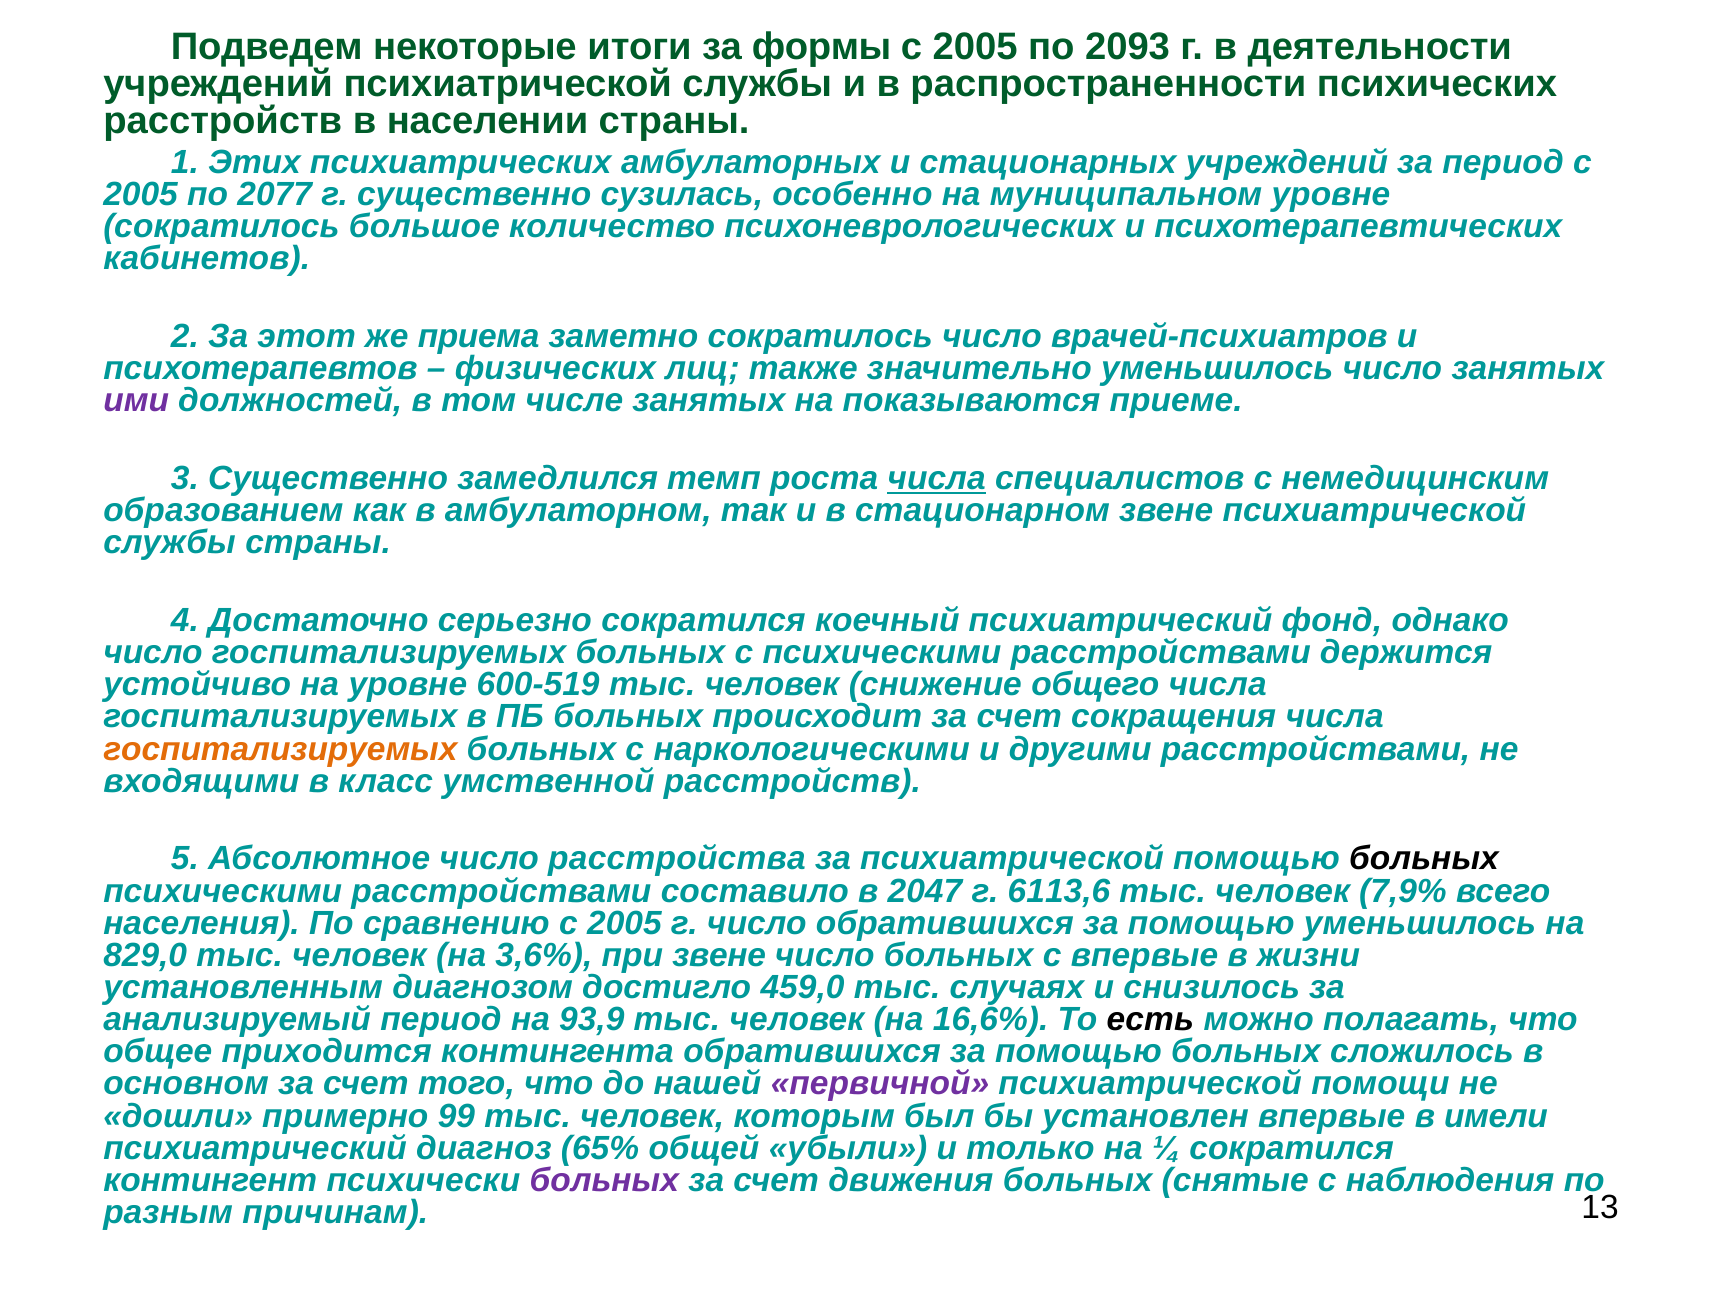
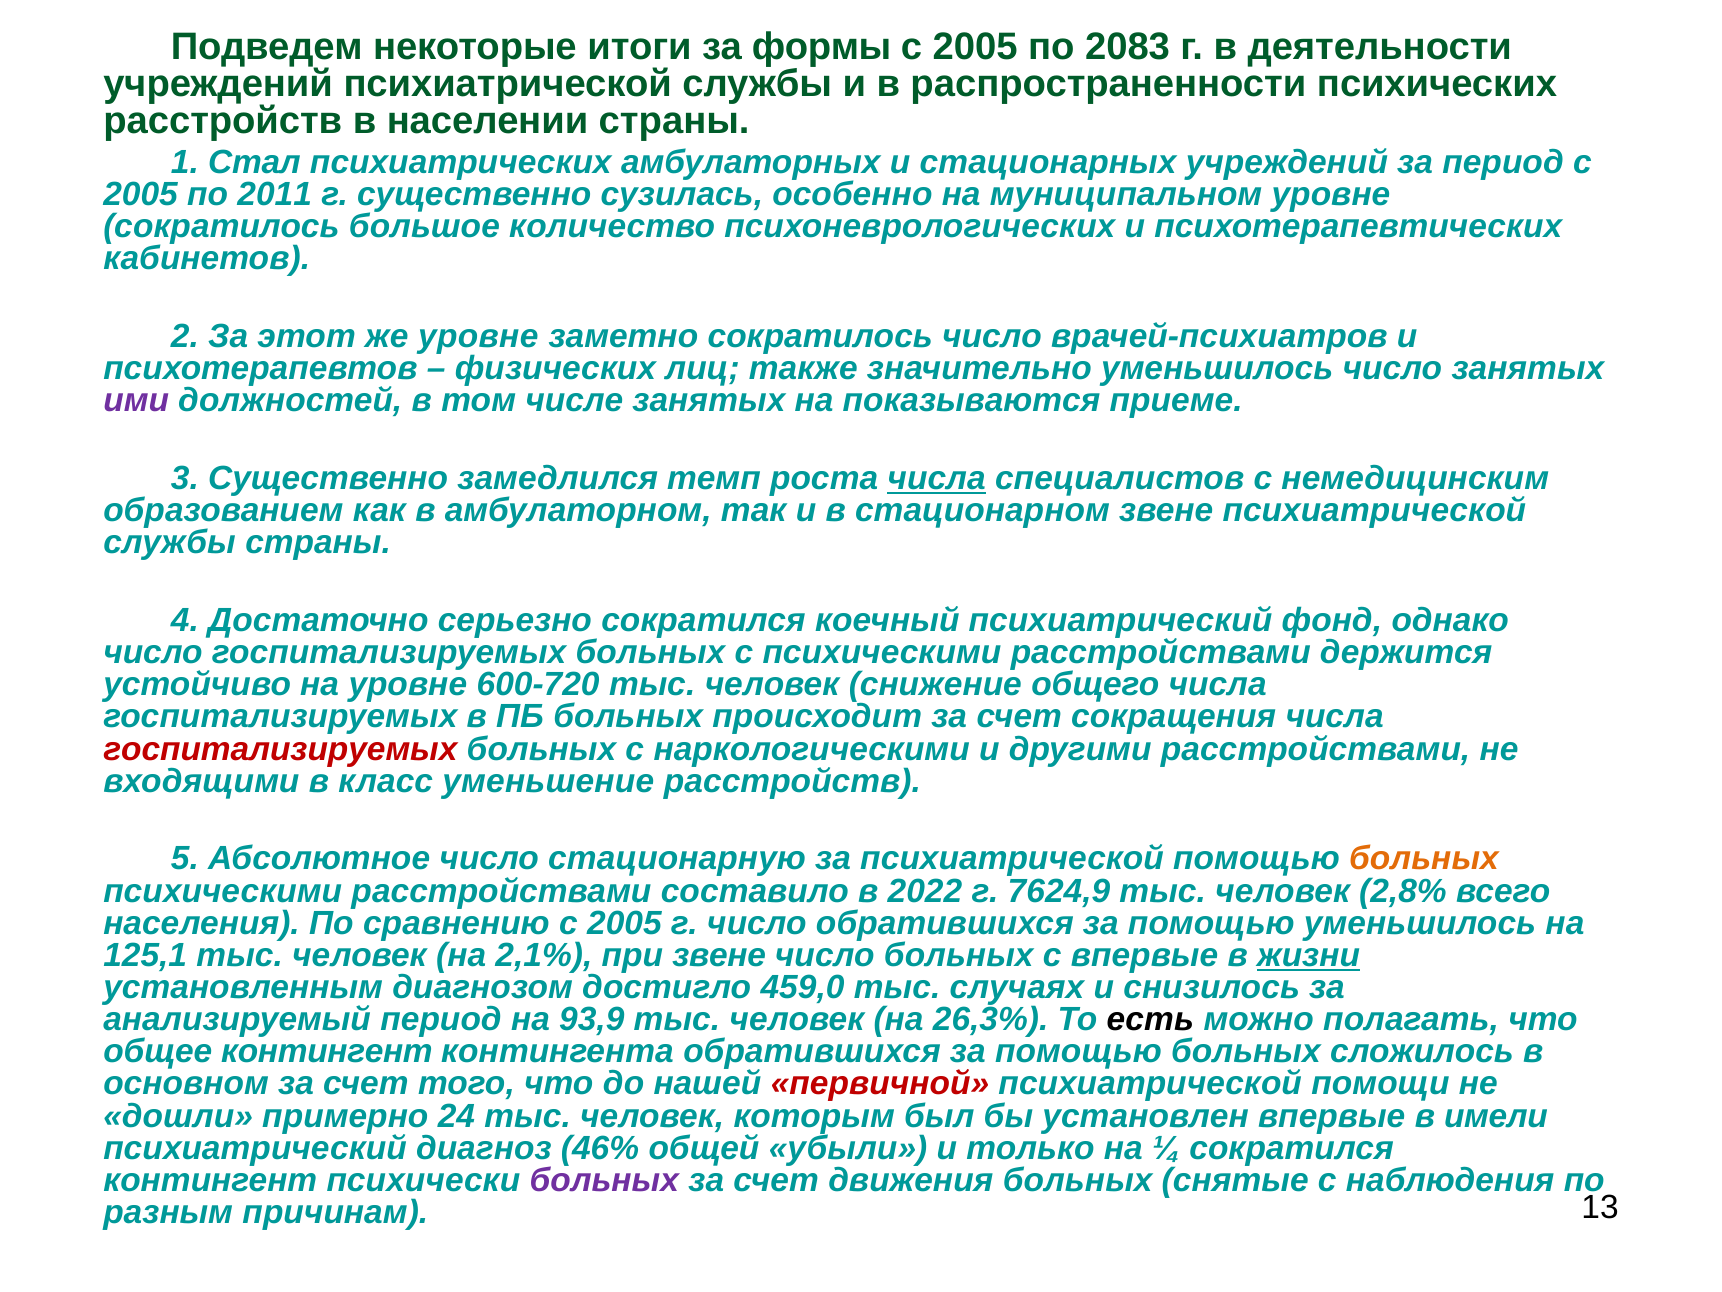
2093: 2093 -> 2083
Этих: Этих -> Стал
2077: 2077 -> 2011
же приема: приема -> уровне
600-519: 600-519 -> 600-720
госпитализируемых at (280, 749) colour: orange -> red
умственной: умственной -> уменьшение
расстройства: расстройства -> стационарную
больных at (1424, 858) colour: black -> orange
2047: 2047 -> 2022
6113,6: 6113,6 -> 7624,9
7,9%: 7,9% -> 2,8%
829,0: 829,0 -> 125,1
3,6%: 3,6% -> 2,1%
жизни underline: none -> present
16,6%: 16,6% -> 26,3%
общее приходится: приходится -> контингент
первичной colour: purple -> red
99: 99 -> 24
65%: 65% -> 46%
